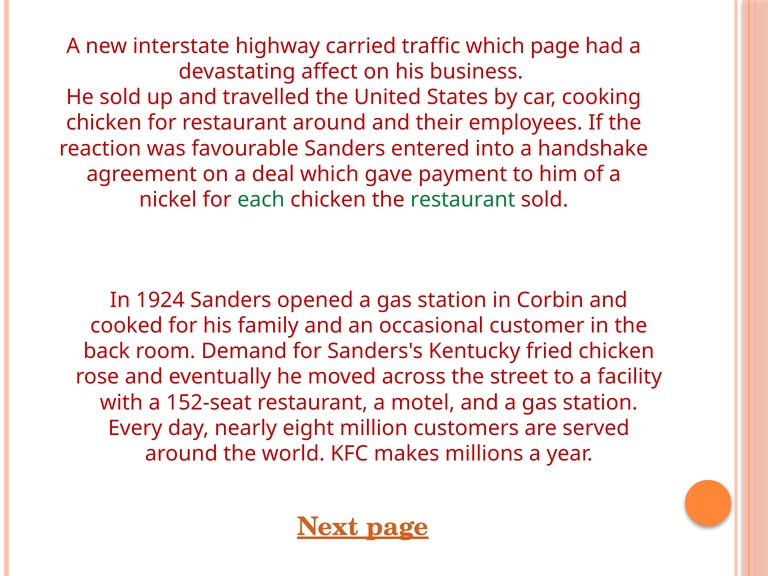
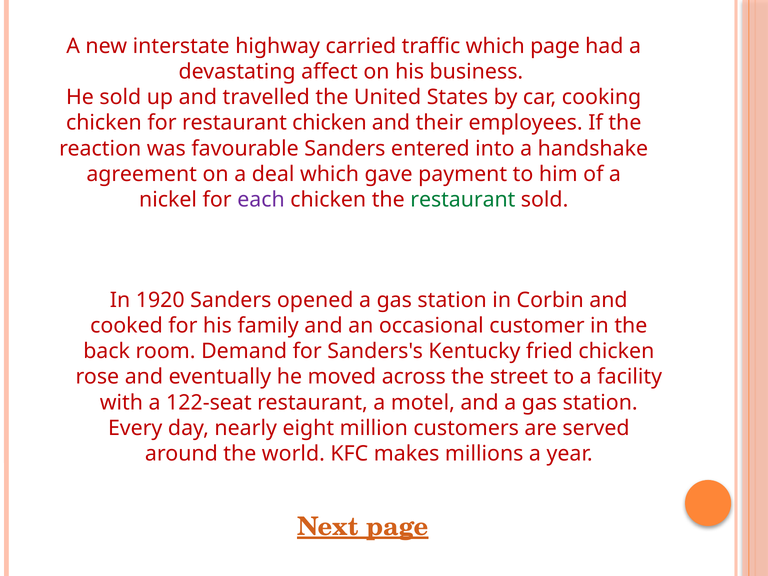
restaurant around: around -> chicken
each colour: green -> purple
1924: 1924 -> 1920
152-seat: 152-seat -> 122-seat
